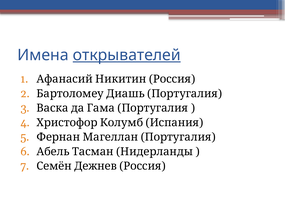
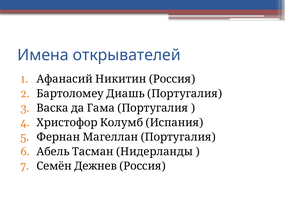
открывателей underline: present -> none
